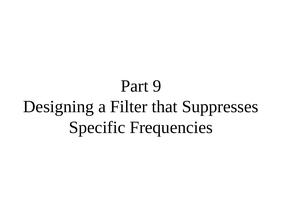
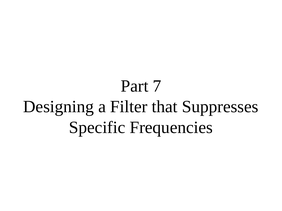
9: 9 -> 7
